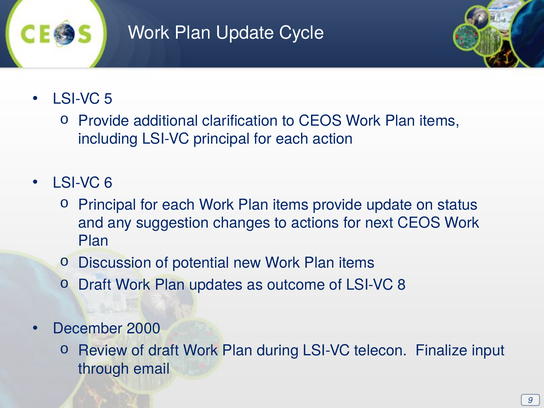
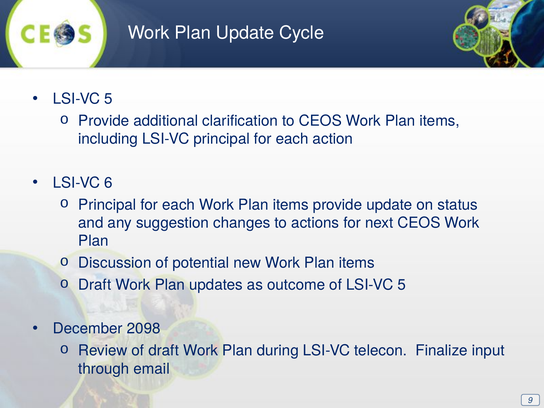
of LSI-VC 8: 8 -> 5
2000: 2000 -> 2098
